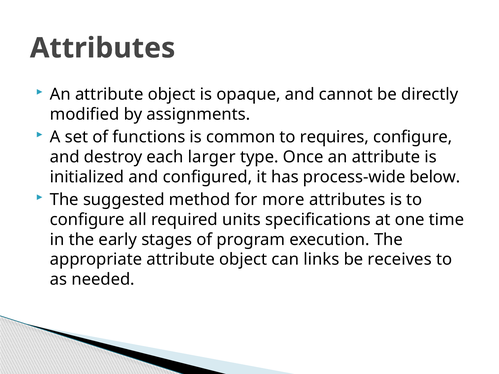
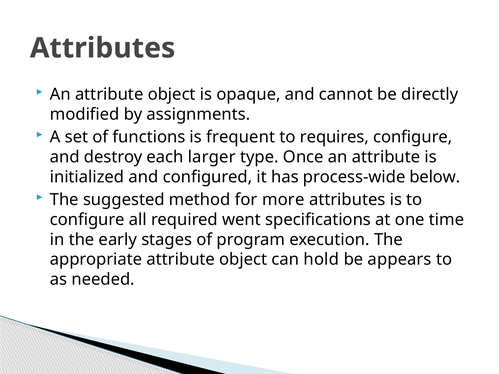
common: common -> frequent
units: units -> went
links: links -> hold
receives: receives -> appears
